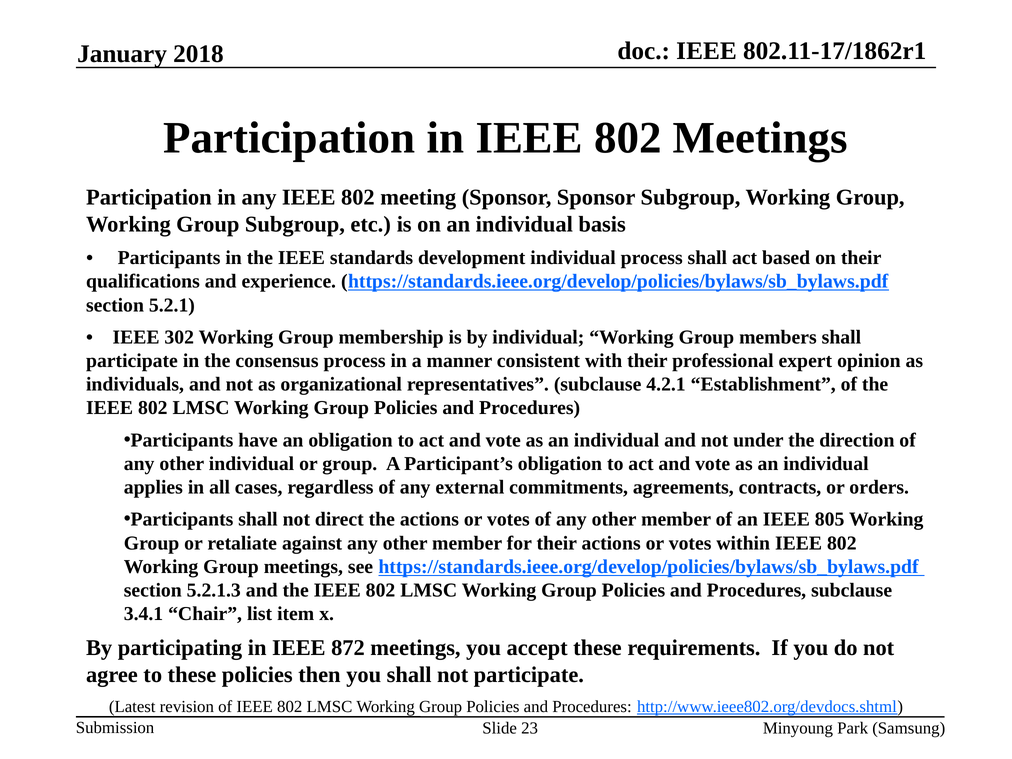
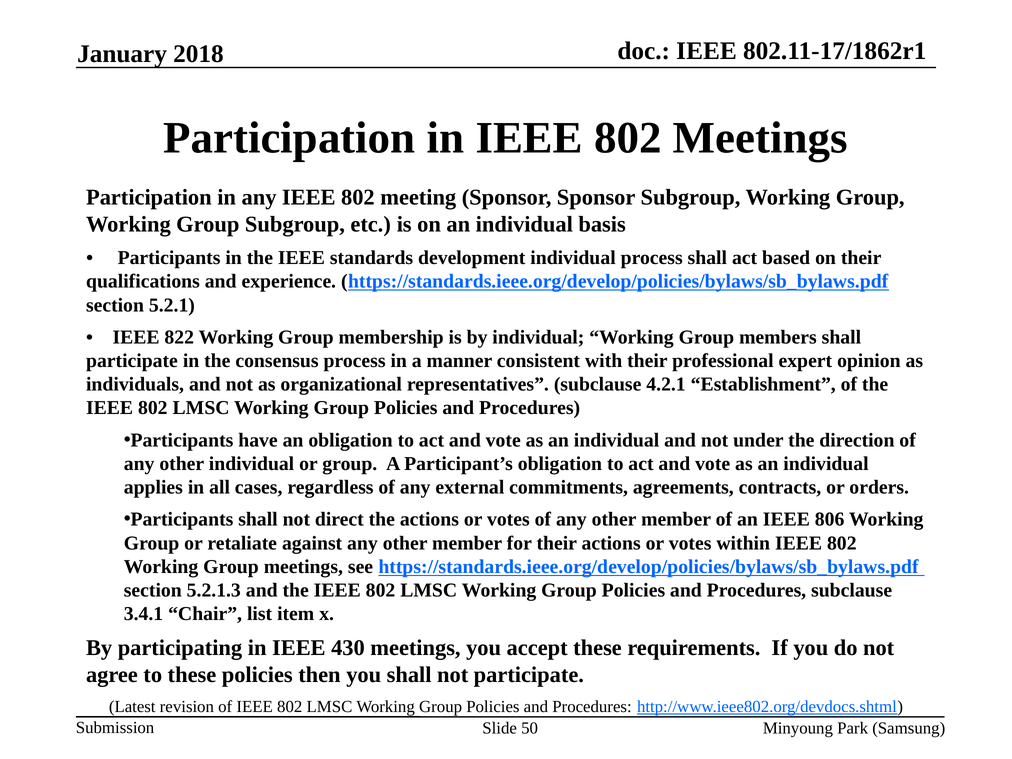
302: 302 -> 822
805: 805 -> 806
872: 872 -> 430
23: 23 -> 50
